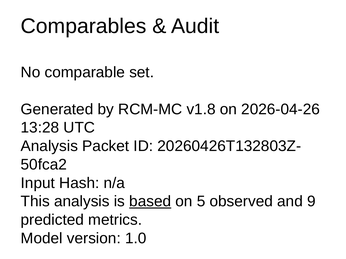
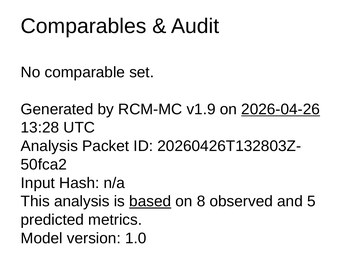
v1.8: v1.8 -> v1.9
2026-04-26 underline: none -> present
5: 5 -> 8
9: 9 -> 5
